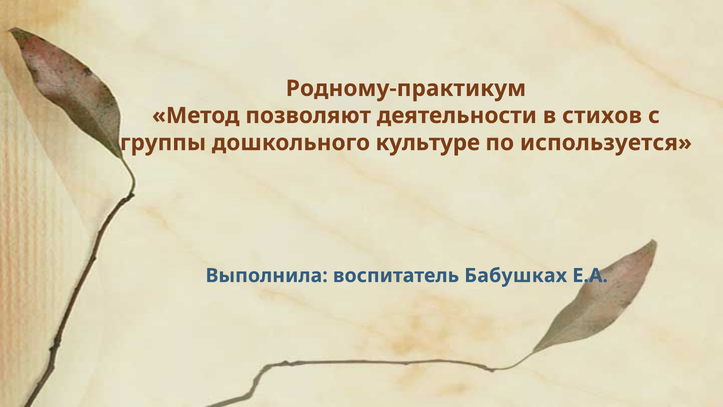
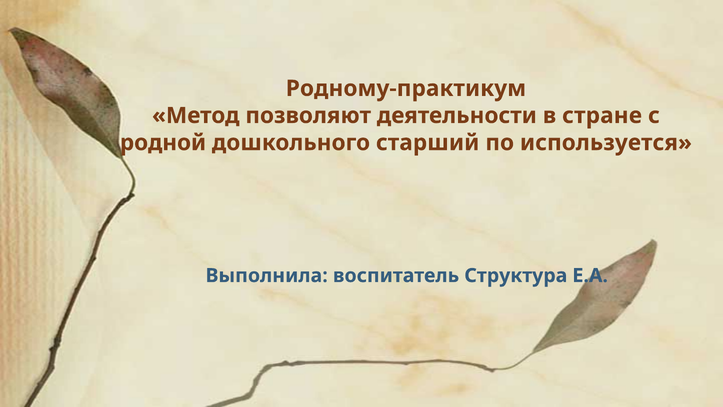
стихов: стихов -> стране
группы: группы -> родной
культуре: культуре -> старший
Бабушках: Бабушках -> Структура
